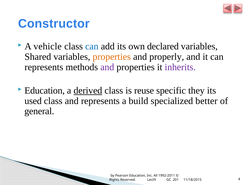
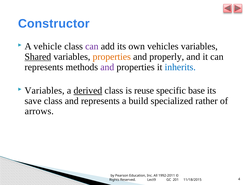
can at (92, 46) colour: blue -> purple
declared: declared -> vehicles
Shared underline: none -> present
inherits colour: purple -> blue
Education at (45, 90): Education -> Variables
they: they -> base
used: used -> save
better: better -> rather
general: general -> arrows
